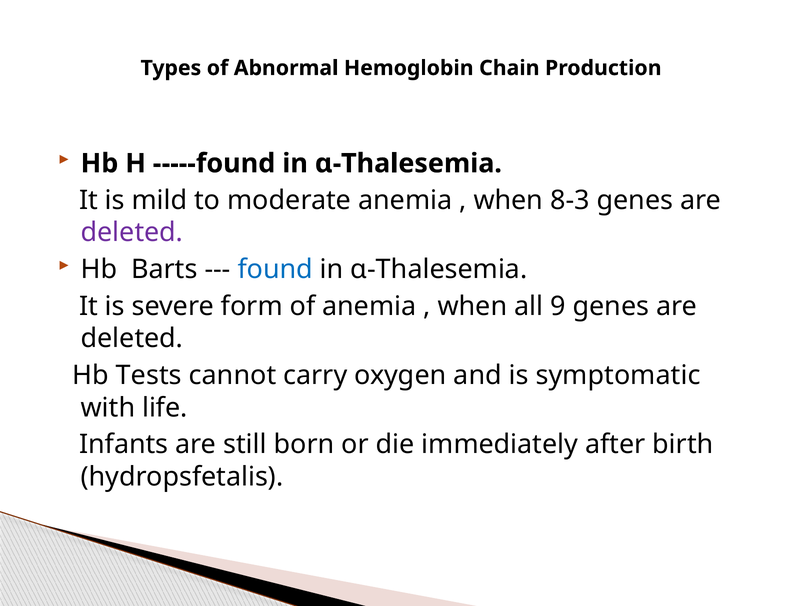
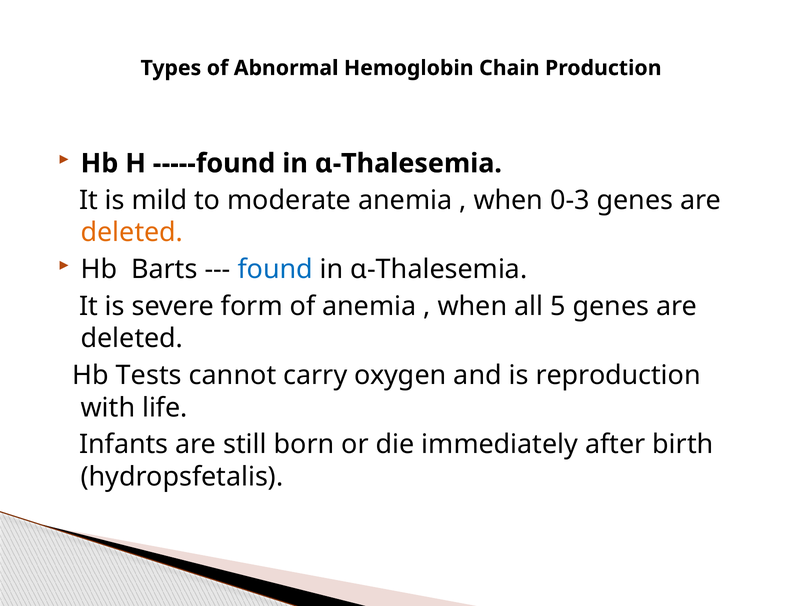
8-3: 8-3 -> 0-3
deleted at (132, 233) colour: purple -> orange
9: 9 -> 5
symptomatic: symptomatic -> reproduction
